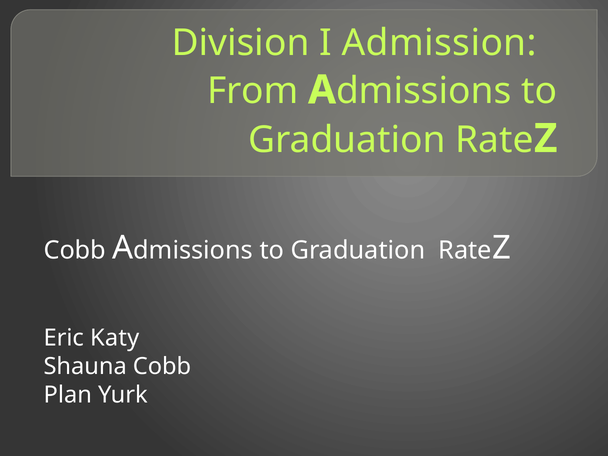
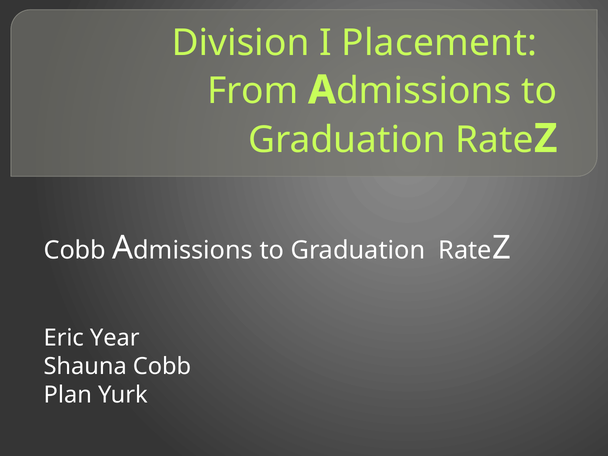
Admission: Admission -> Placement
Katy: Katy -> Year
